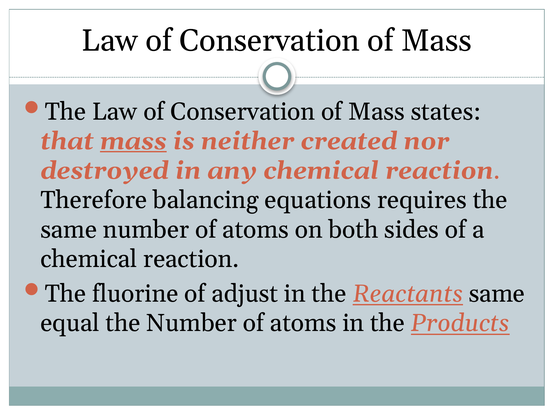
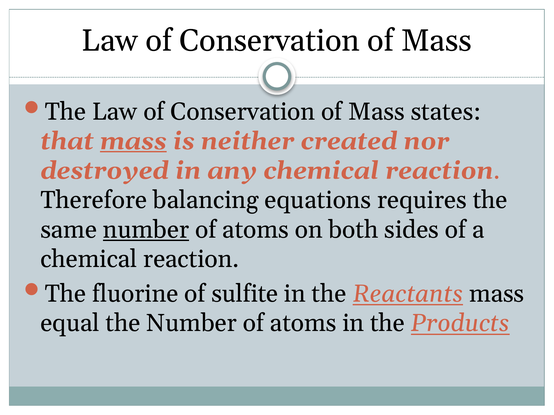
number at (146, 230) underline: none -> present
adjust: adjust -> sulfite
Reactants same: same -> mass
